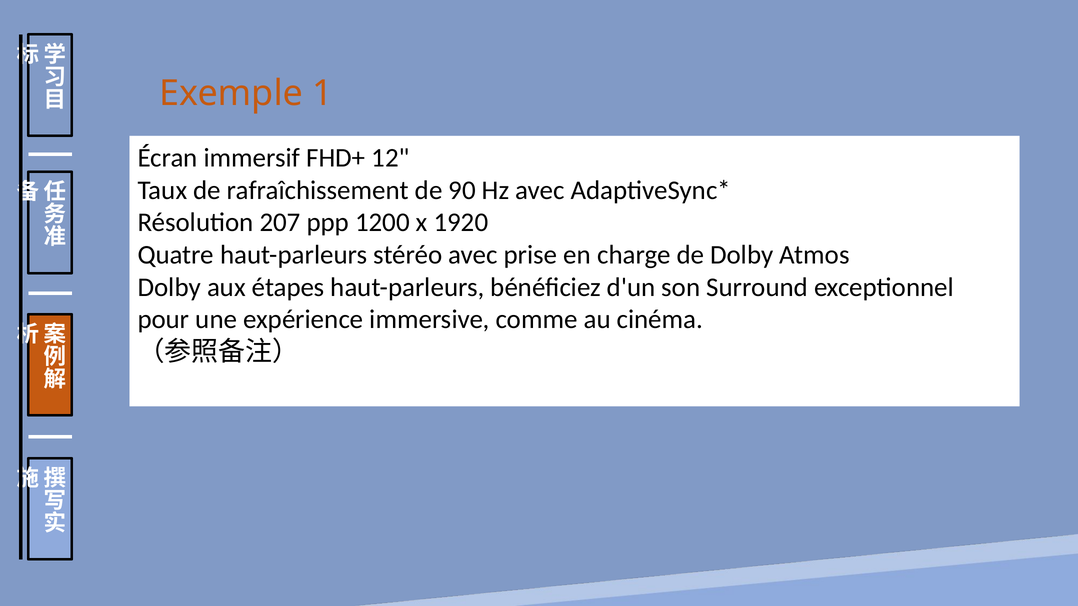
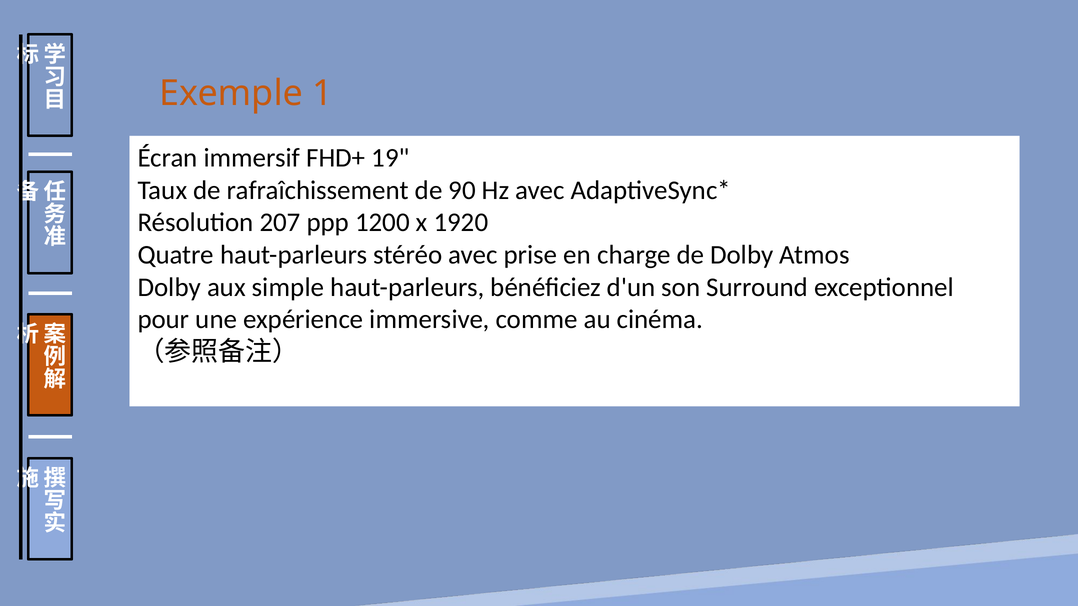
12: 12 -> 19
étapes: étapes -> simple
